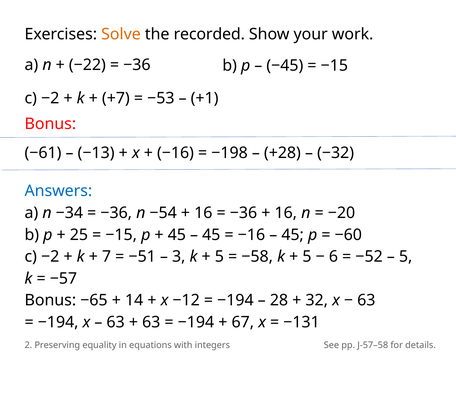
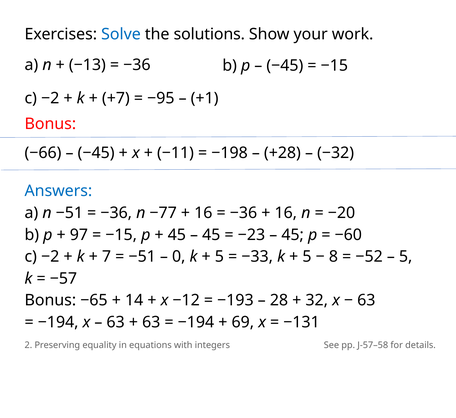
Solve colour: orange -> blue
recorded: recorded -> solutions
−22: −22 -> −13
−53: −53 -> −95
−61: −61 -> −66
−13 at (96, 153): −13 -> −45
−16 at (175, 153): −16 -> −11
n −34: −34 -> −51
−54: −54 -> −77
25: 25 -> 97
−16 at (251, 235): −16 -> −23
3: 3 -> 0
−58: −58 -> −33
6: 6 -> 8
−194 at (235, 300): −194 -> −193
67: 67 -> 69
